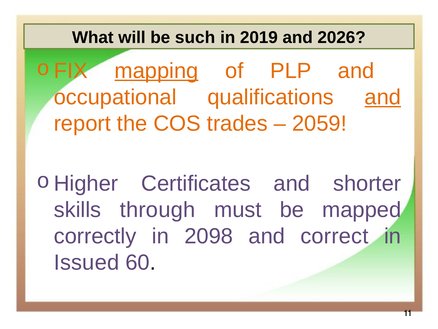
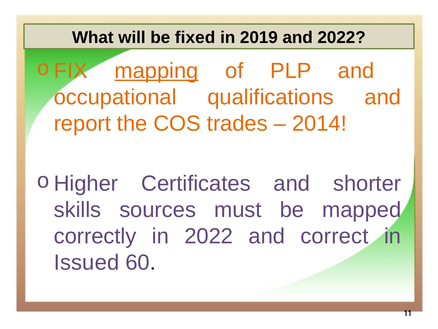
such: such -> fixed
and 2026: 2026 -> 2022
and at (383, 97) underline: present -> none
2059: 2059 -> 2014
through: through -> sources
in 2098: 2098 -> 2022
